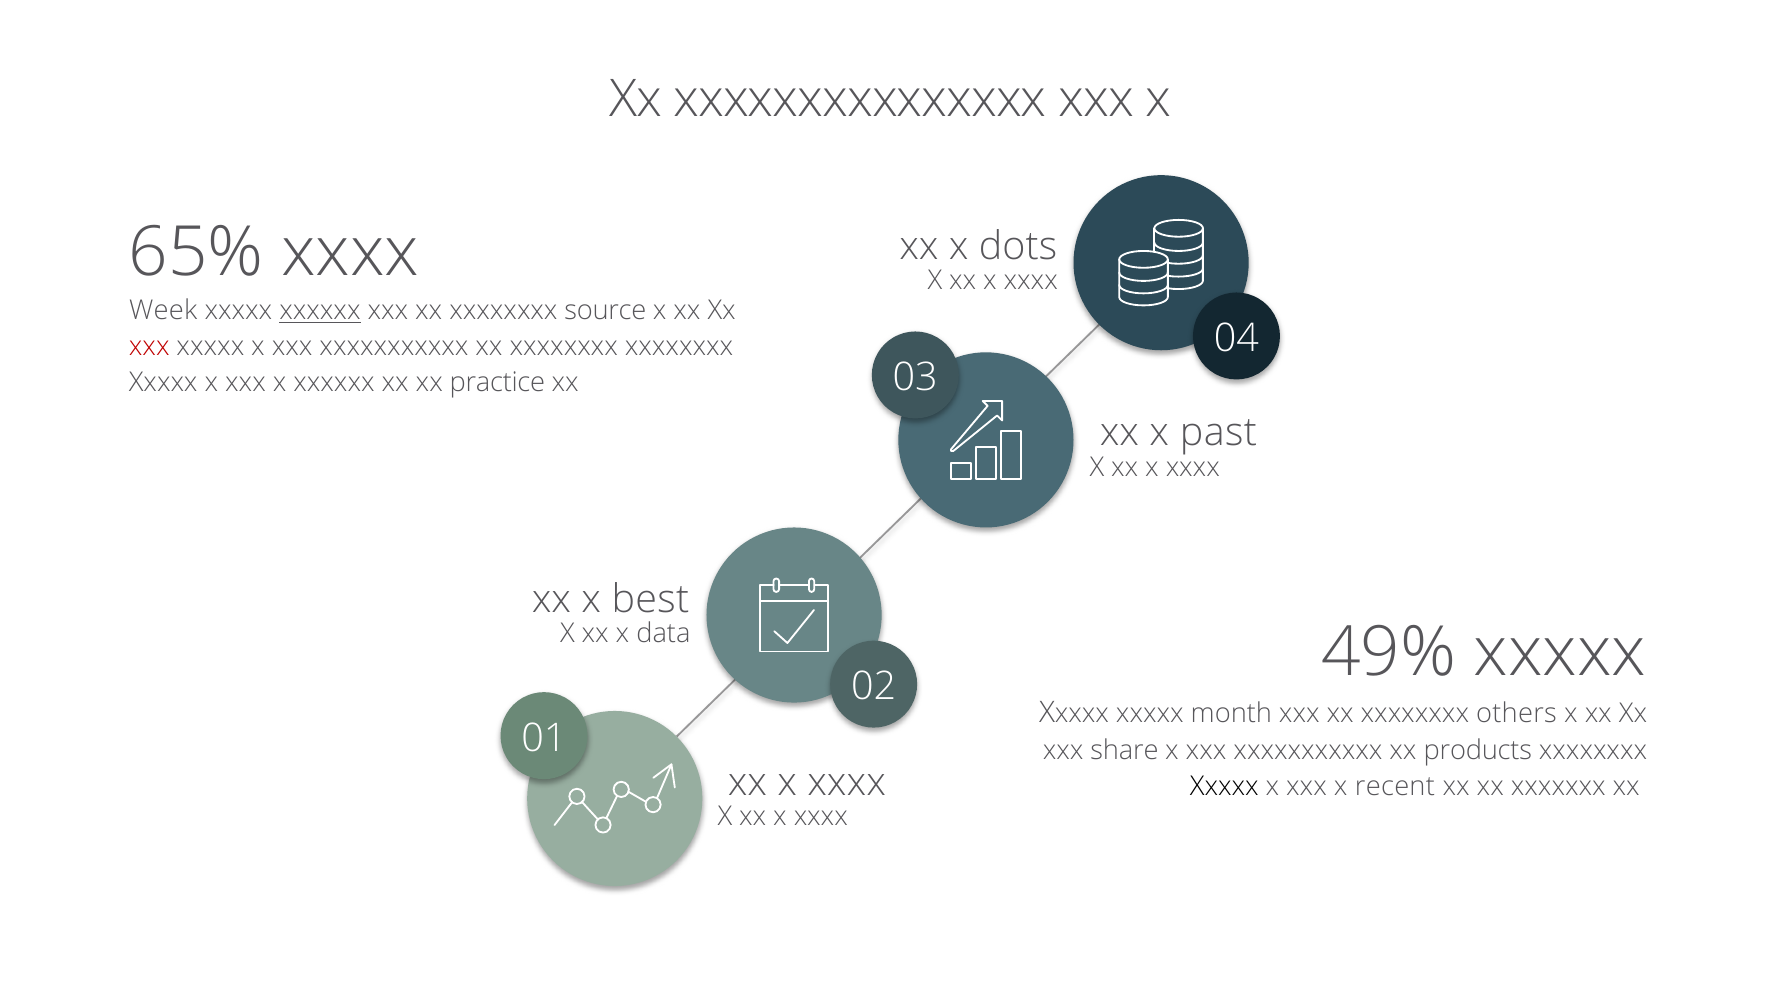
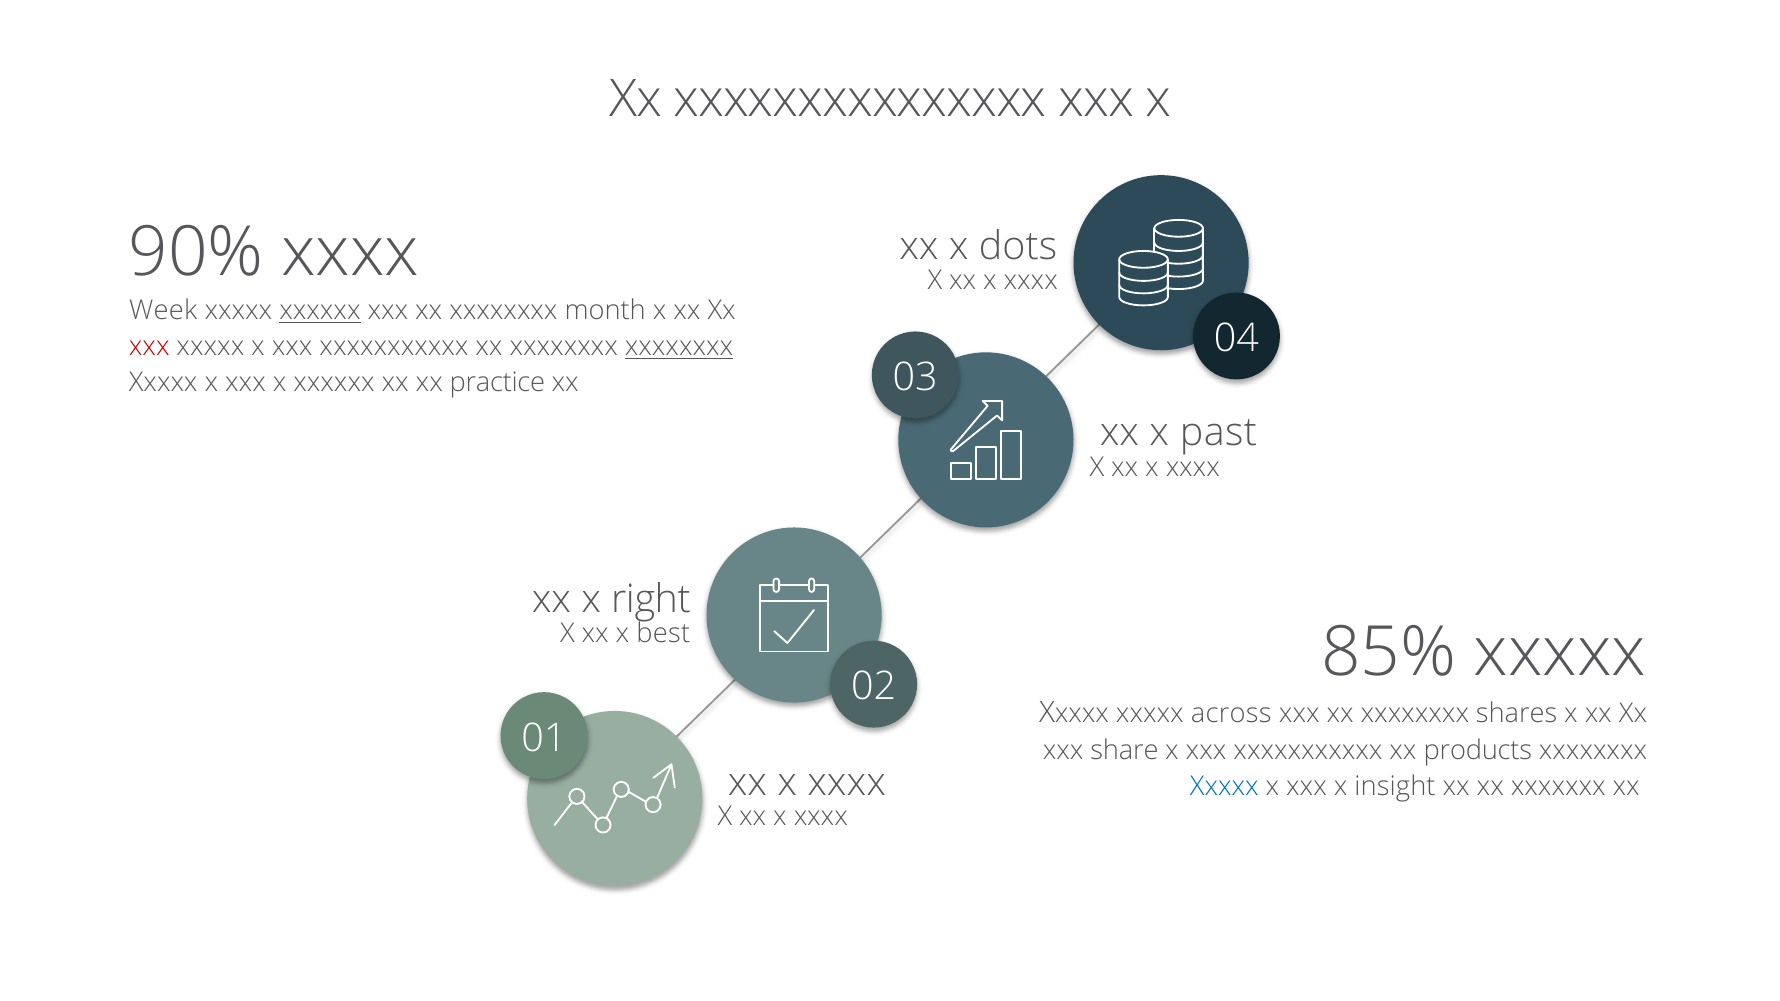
65%: 65% -> 90%
source: source -> month
xxxxxxxx at (679, 347) underline: none -> present
best: best -> right
data: data -> best
49%: 49% -> 85%
month: month -> across
others: others -> shares
Xxxxx at (1224, 786) colour: black -> blue
recent: recent -> insight
